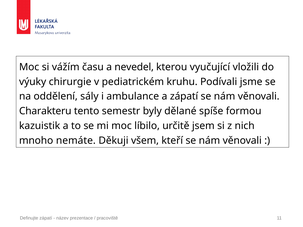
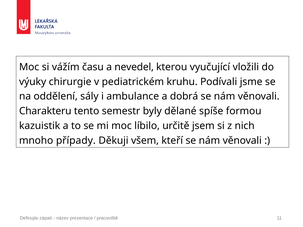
a zápatí: zápatí -> dobrá
nemáte: nemáte -> případy
